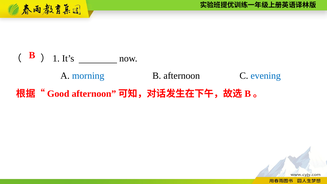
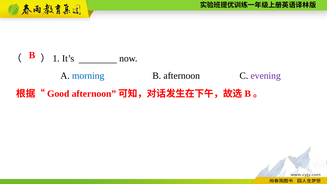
evening colour: blue -> purple
